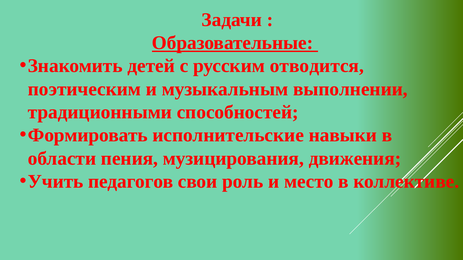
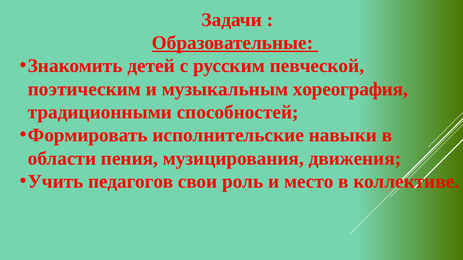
отводится: отводится -> певческой
выполнении: выполнении -> хореография
